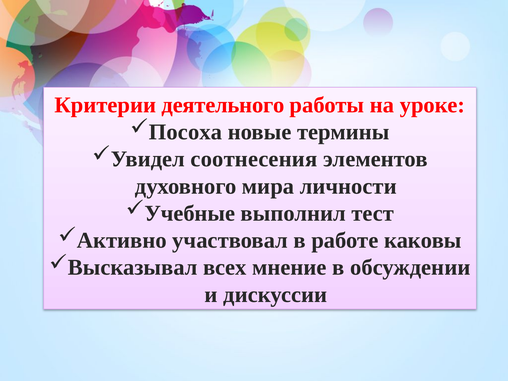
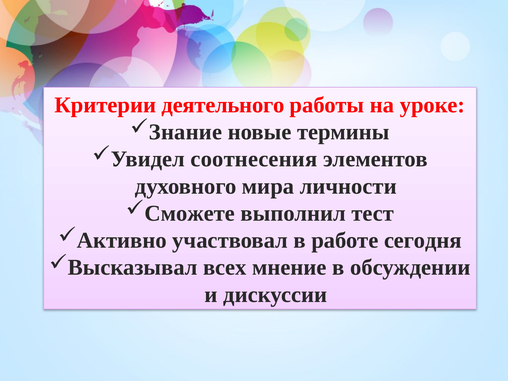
Посоха: Посоха -> Знание
Учебные: Учебные -> Сможете
каковы: каковы -> сегодня
